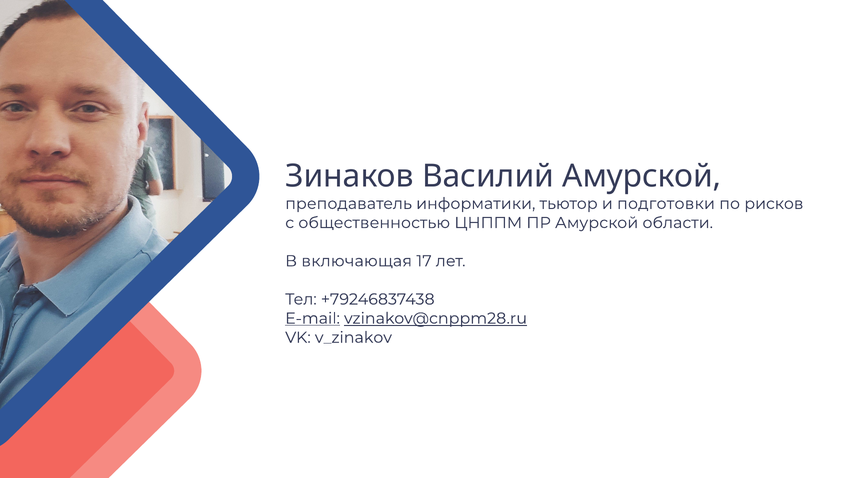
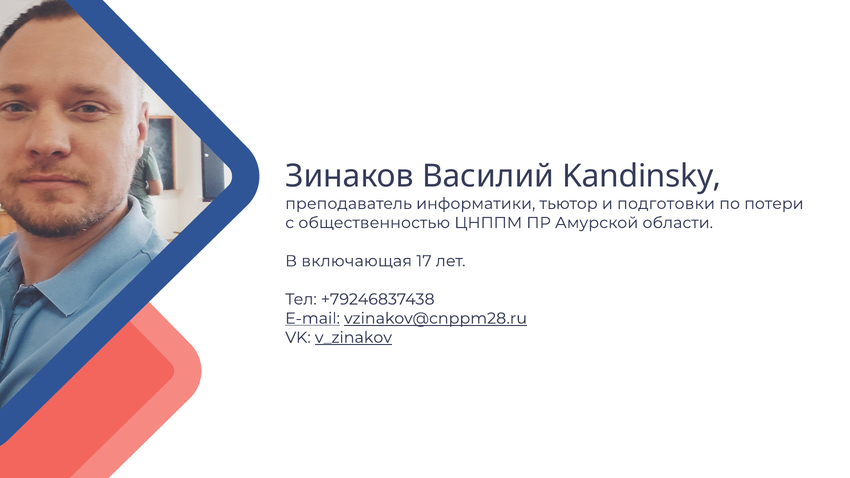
Василий Амурской: Амурской -> Kandinsky
рисков: рисков -> потери
v_zinakov underline: none -> present
